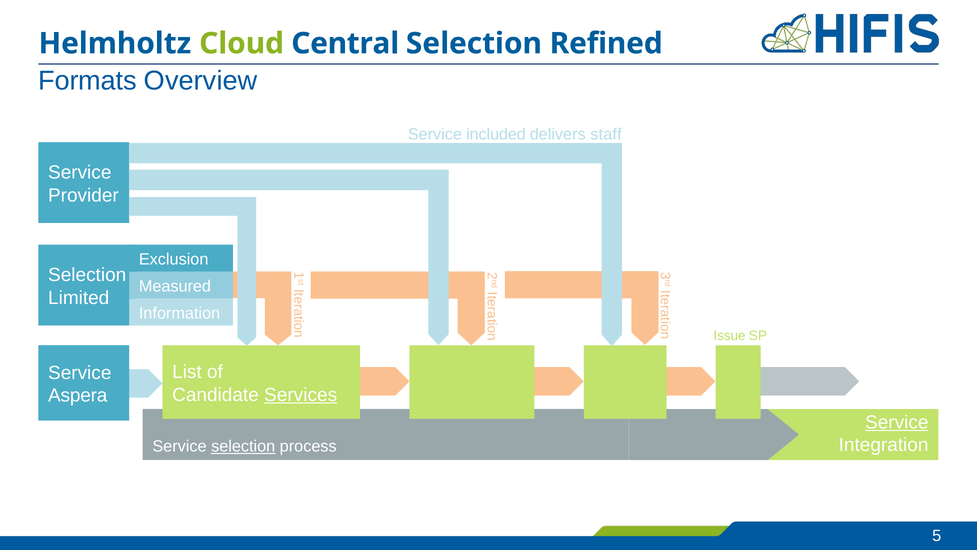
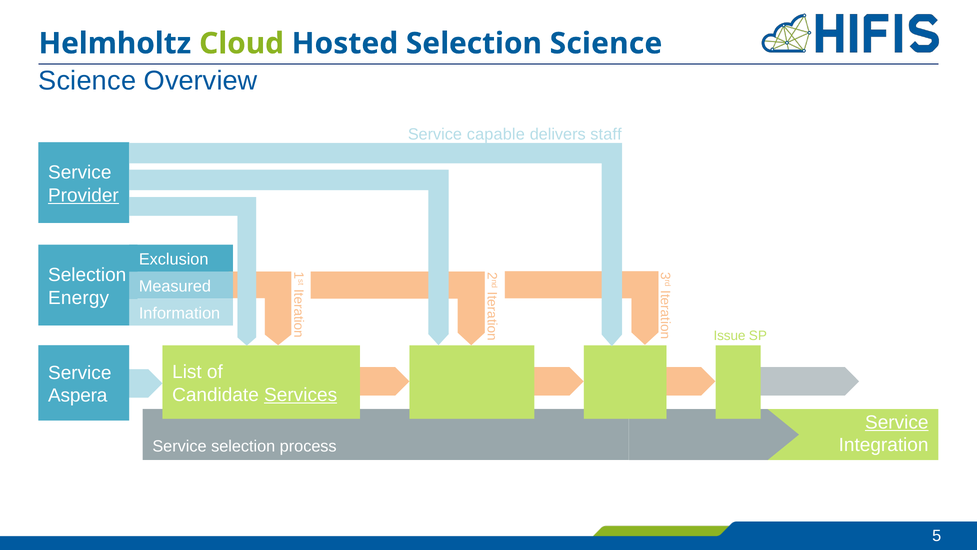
Central: Central -> Hosted
Selection Refined: Refined -> Science
Formats at (87, 81): Formats -> Science
included: included -> capable
Provider underline: none -> present
Limited: Limited -> Energy
selection at (243, 446) underline: present -> none
